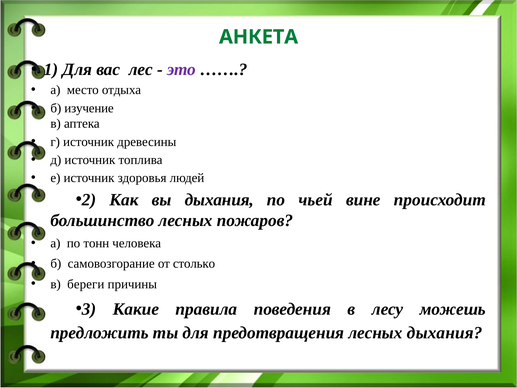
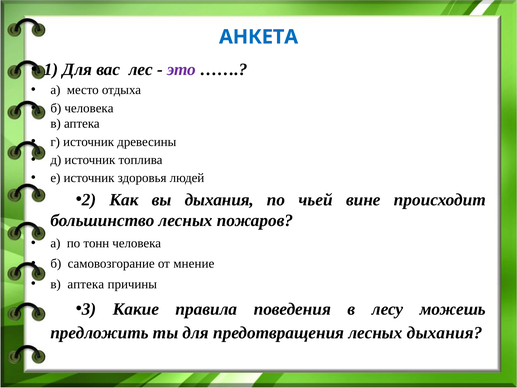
АНКЕТА colour: green -> blue
б изучение: изучение -> человека
столько: столько -> мнение
береги at (86, 284): береги -> аптека
